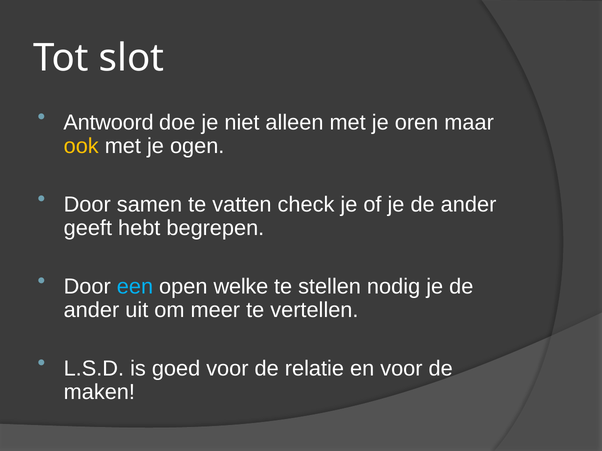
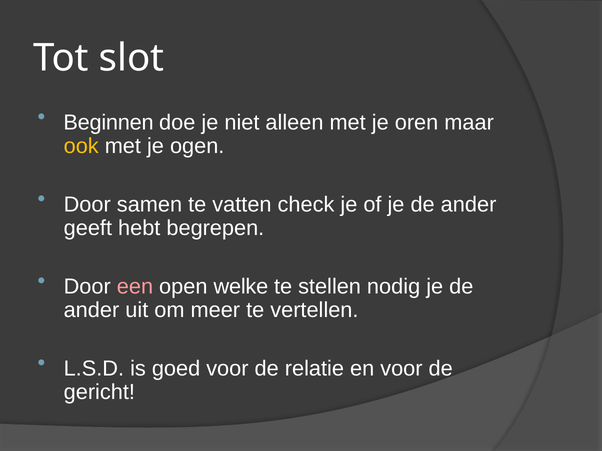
Antwoord: Antwoord -> Beginnen
een colour: light blue -> pink
maken: maken -> gericht
